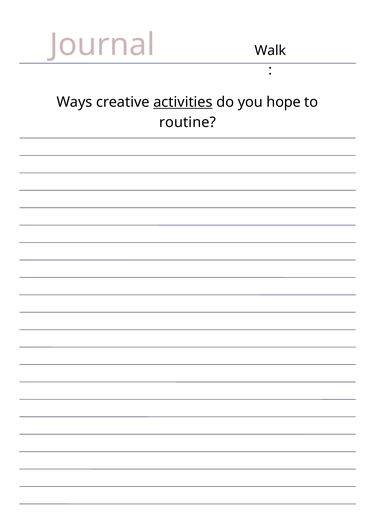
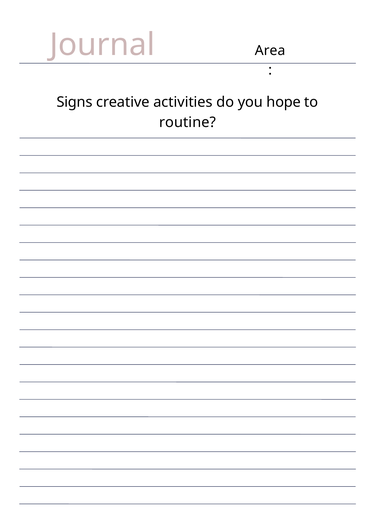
Walk: Walk -> Area
Ways: Ways -> Signs
activities underline: present -> none
